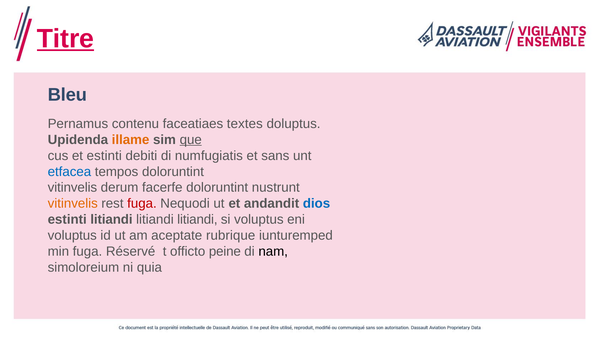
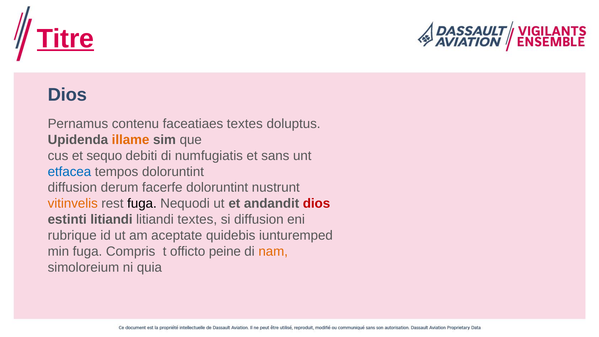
Bleu at (67, 95): Bleu -> Dios
que underline: present -> none
et estinti: estinti -> sequo
vitinvelis at (72, 188): vitinvelis -> diffusion
fuga at (142, 204) colour: red -> black
dios at (317, 204) colour: blue -> red
litiandi at (197, 219): litiandi -> textes
si voluptus: voluptus -> diffusion
voluptus at (72, 235): voluptus -> rubrique
rubrique: rubrique -> quidebis
Réservé: Réservé -> Compris
nam colour: black -> orange
